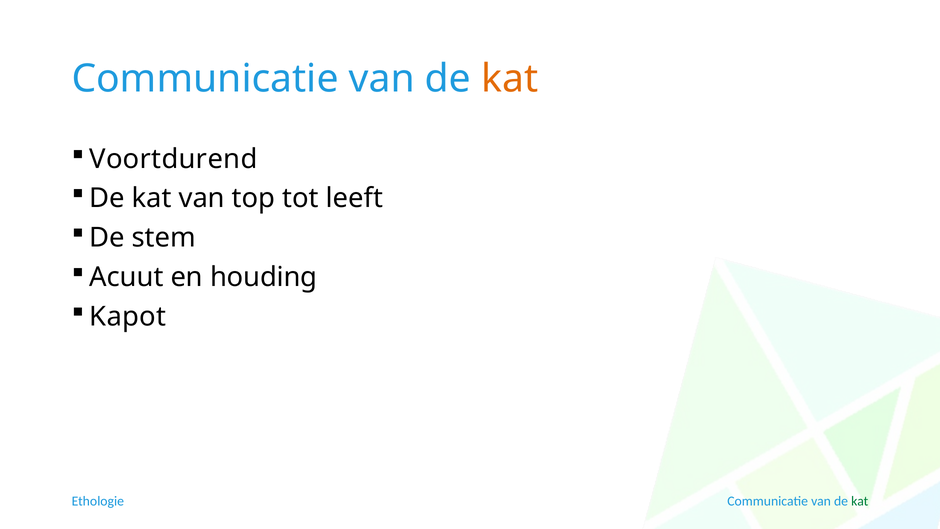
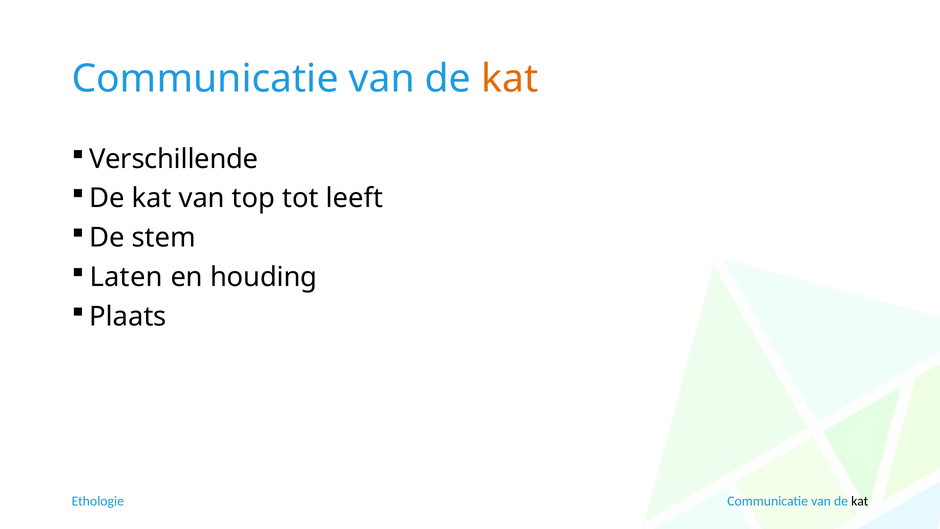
Voortdurend: Voortdurend -> Verschillende
Acuut: Acuut -> Laten
Kapot: Kapot -> Plaats
kat at (860, 501) colour: green -> black
